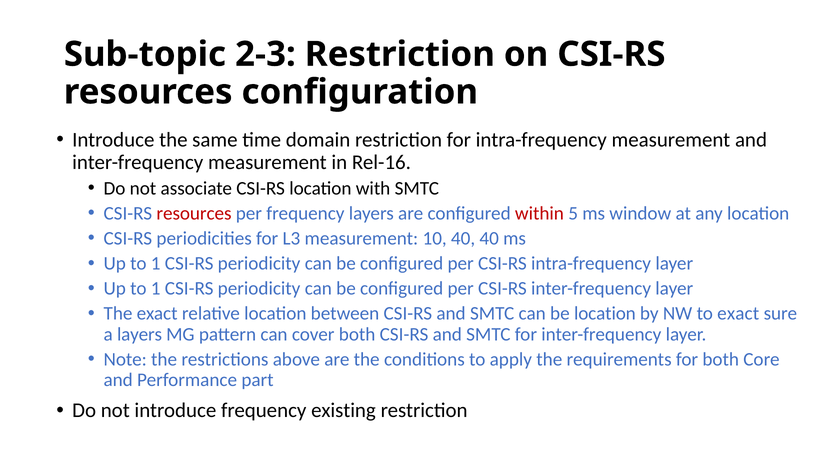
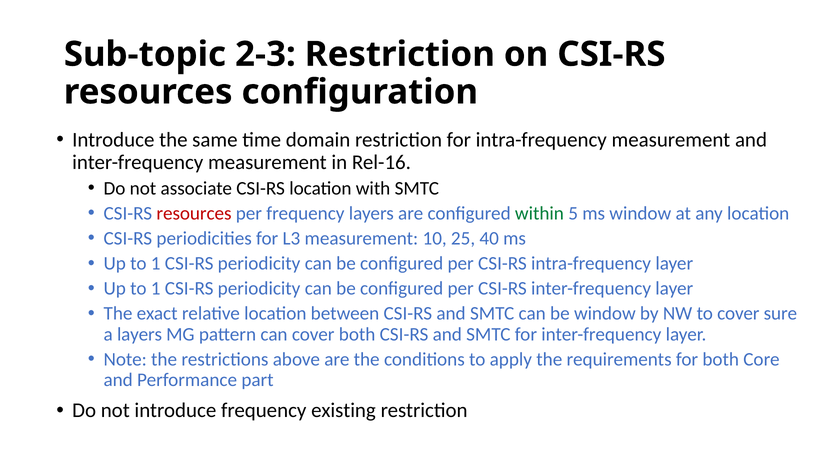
within colour: red -> green
10 40: 40 -> 25
be location: location -> window
to exact: exact -> cover
